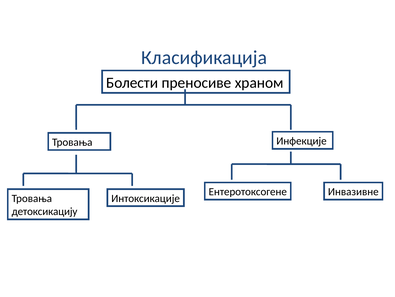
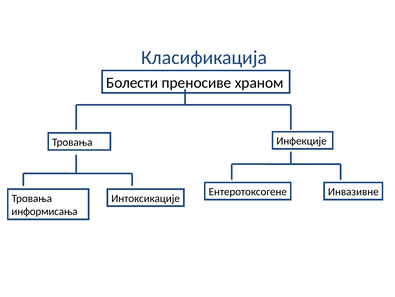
детоксикацију: детоксикацију -> информисања
